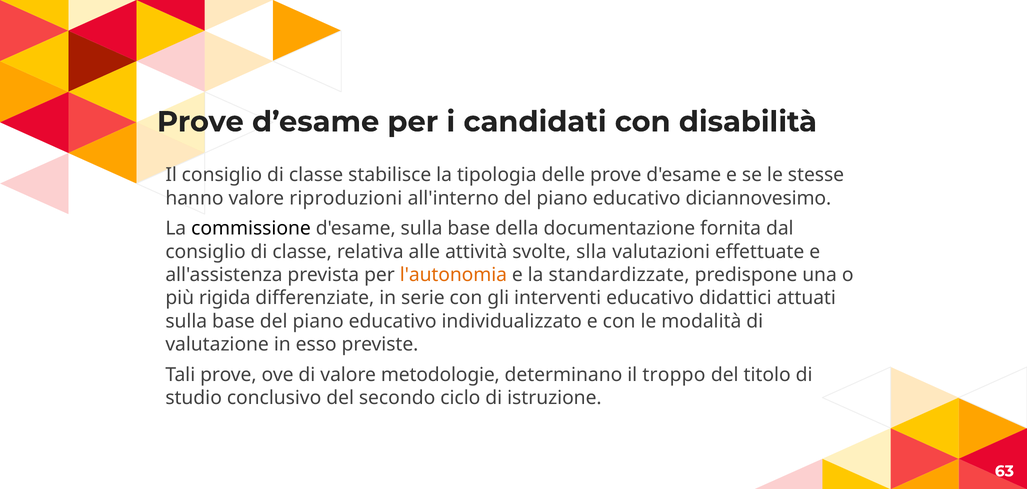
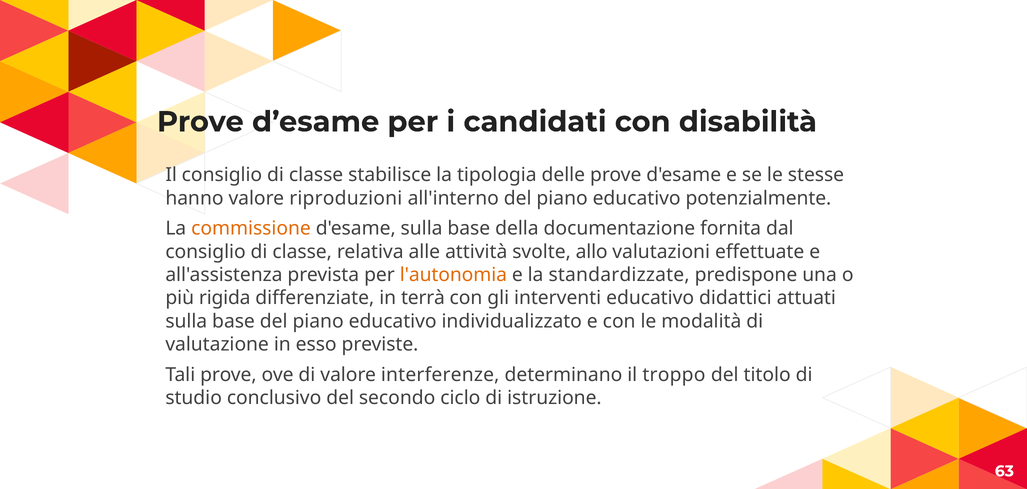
diciannovesimo: diciannovesimo -> potenzialmente
commissione colour: black -> orange
slla: slla -> allo
serie: serie -> terrà
metodologie: metodologie -> interferenze
